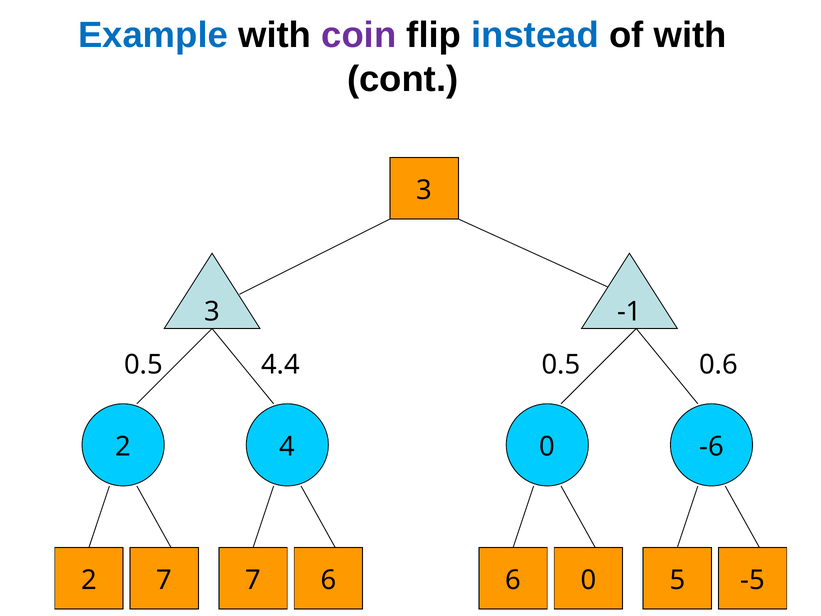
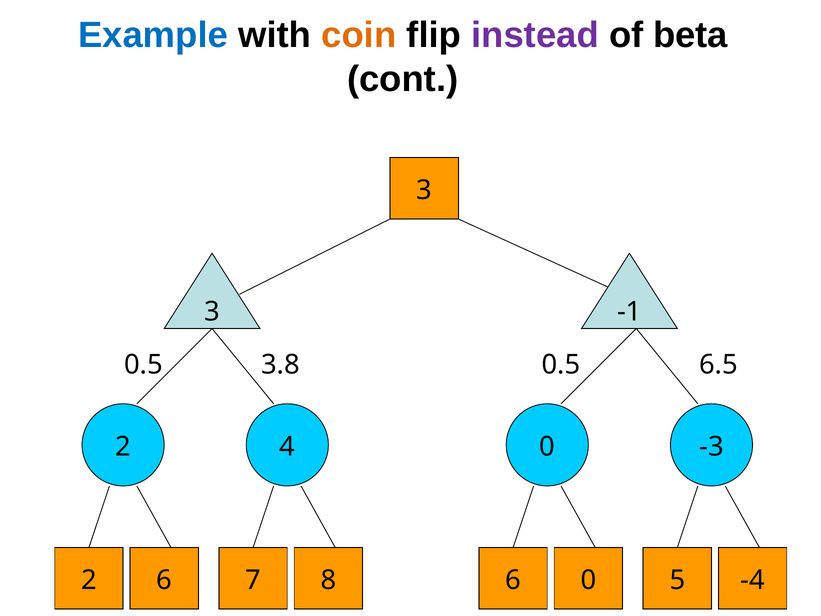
coin colour: purple -> orange
instead colour: blue -> purple
of with: with -> beta
4.4: 4.4 -> 3.8
0.6: 0.6 -> 6.5
-6: -6 -> -3
2 7: 7 -> 6
7 6: 6 -> 8
-5: -5 -> -4
